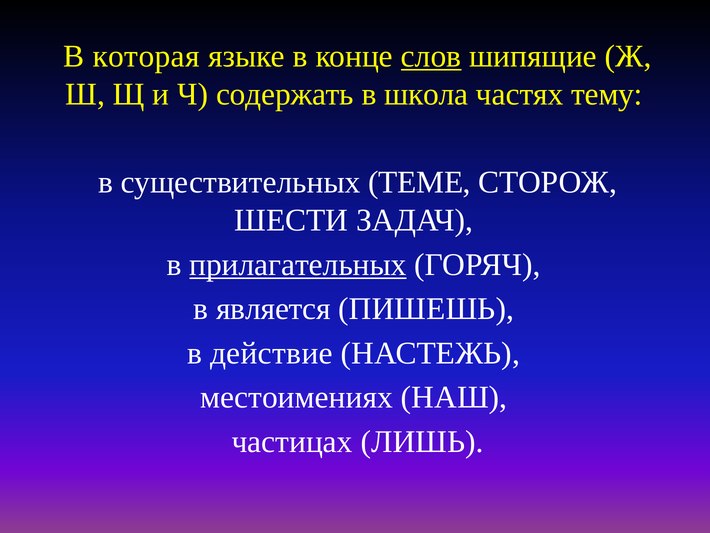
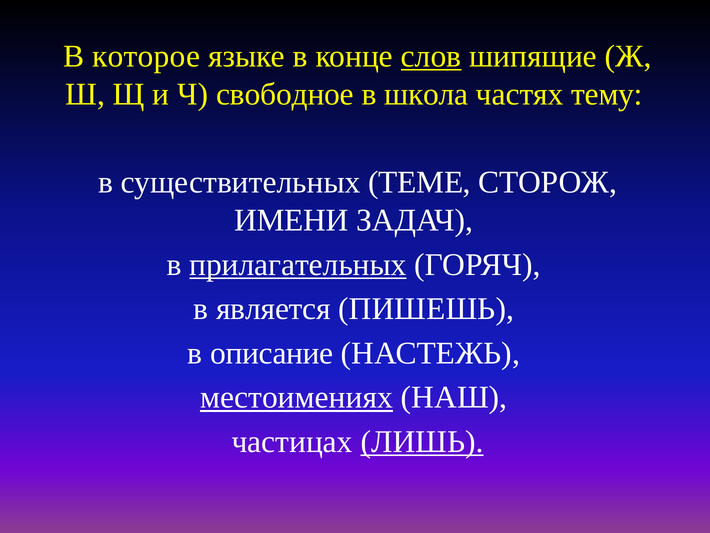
которая: которая -> которое
содержать: содержать -> свободное
ШЕСТИ: ШЕСТИ -> ИМЕНИ
действие: действие -> описание
местоимениях underline: none -> present
ЛИШЬ underline: none -> present
